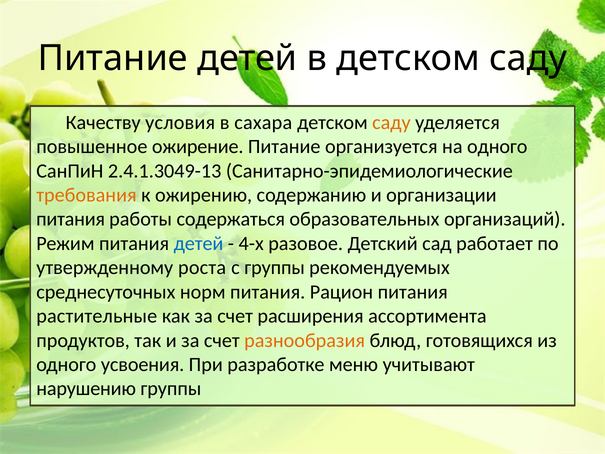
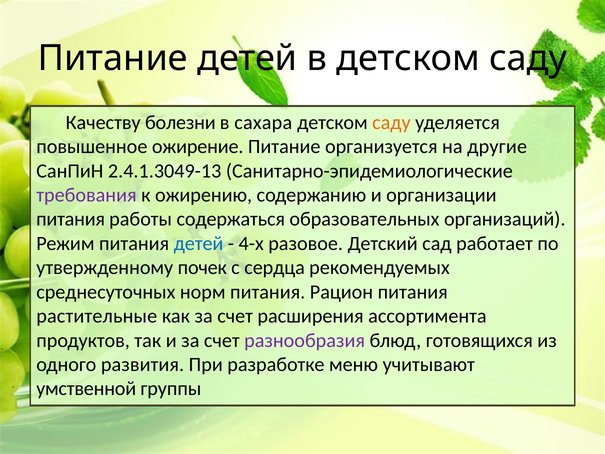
условия: условия -> болезни
на одного: одного -> другие
требования colour: orange -> purple
роста: роста -> почек
с группы: группы -> сердца
разнообразия colour: orange -> purple
усвоения: усвоения -> развития
нарушению: нарушению -> умственной
